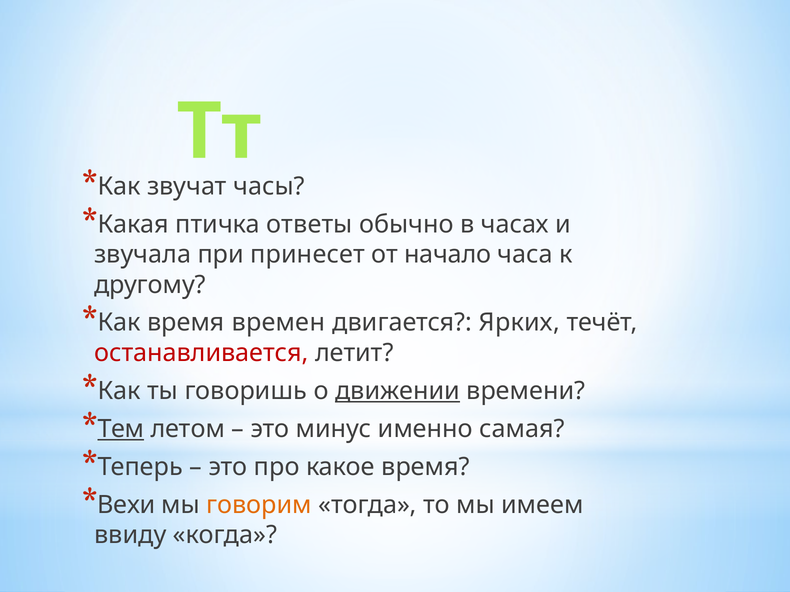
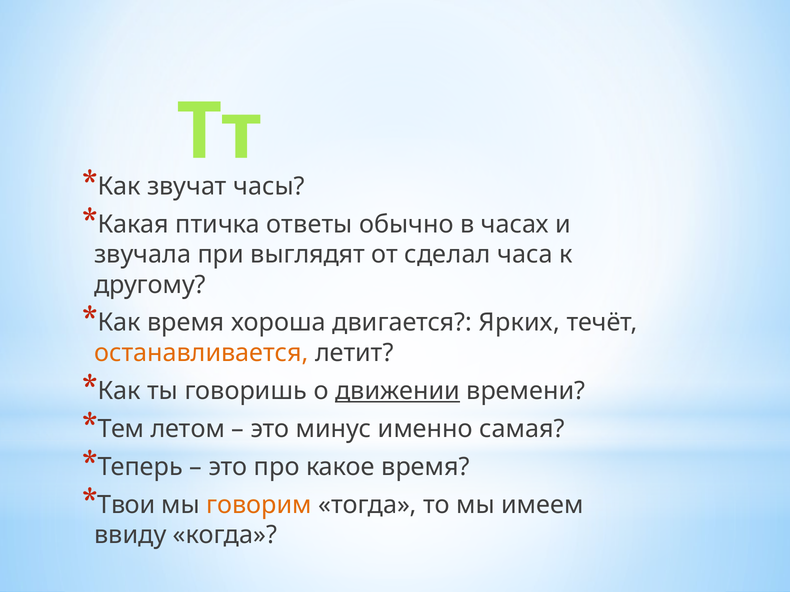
принесет: принесет -> выглядят
начало: начало -> сделал
времен: времен -> хороша
останавливается colour: red -> orange
Тем underline: present -> none
Вехи: Вехи -> Твои
